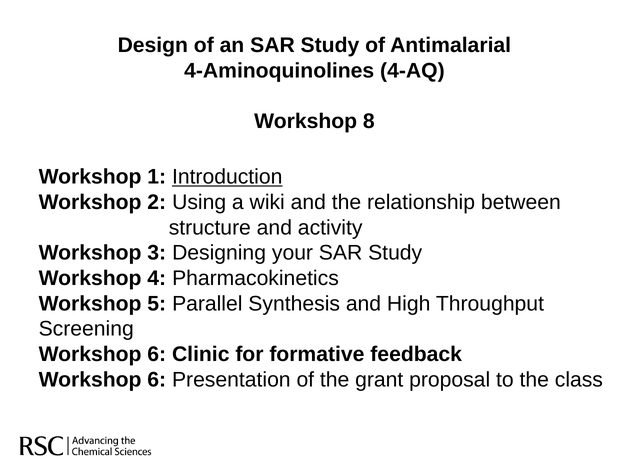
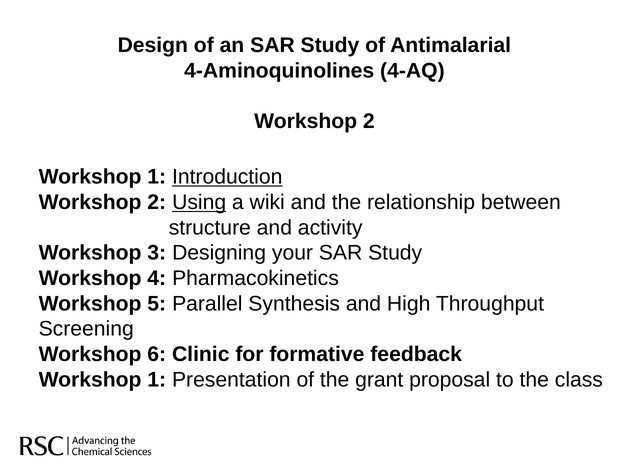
8 at (369, 121): 8 -> 2
Using underline: none -> present
6 at (157, 380): 6 -> 1
